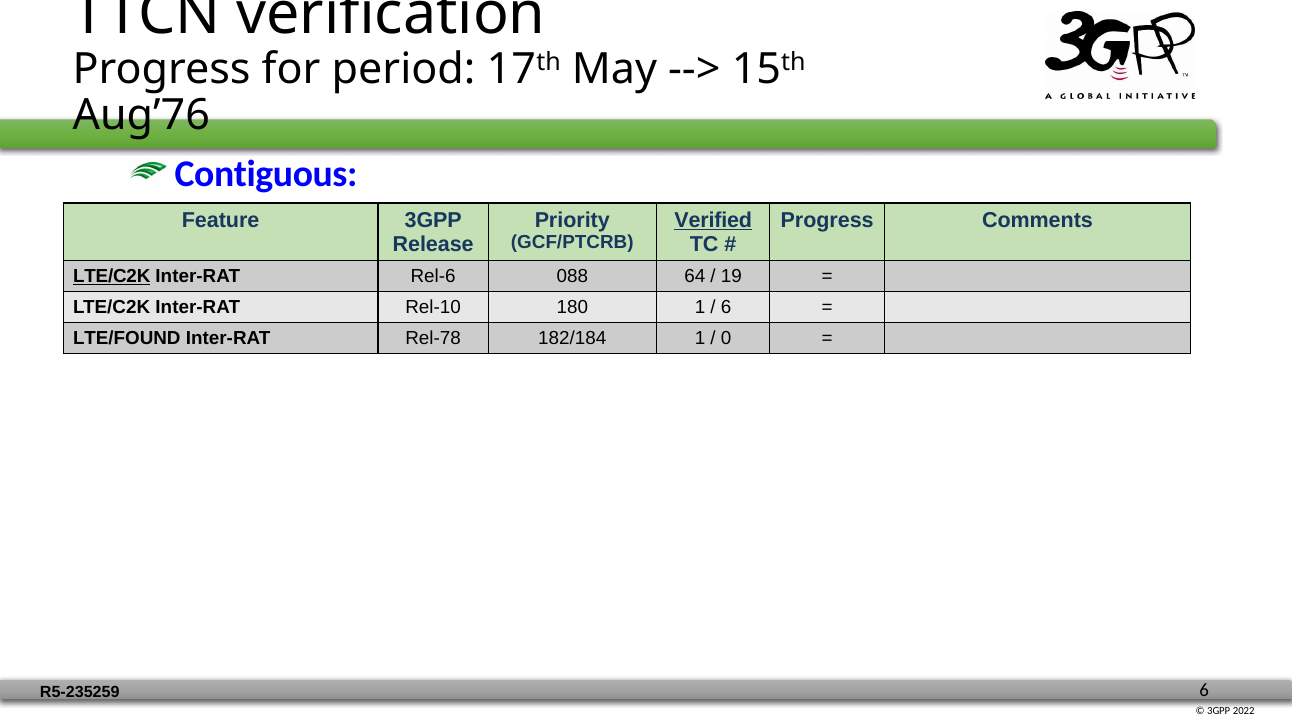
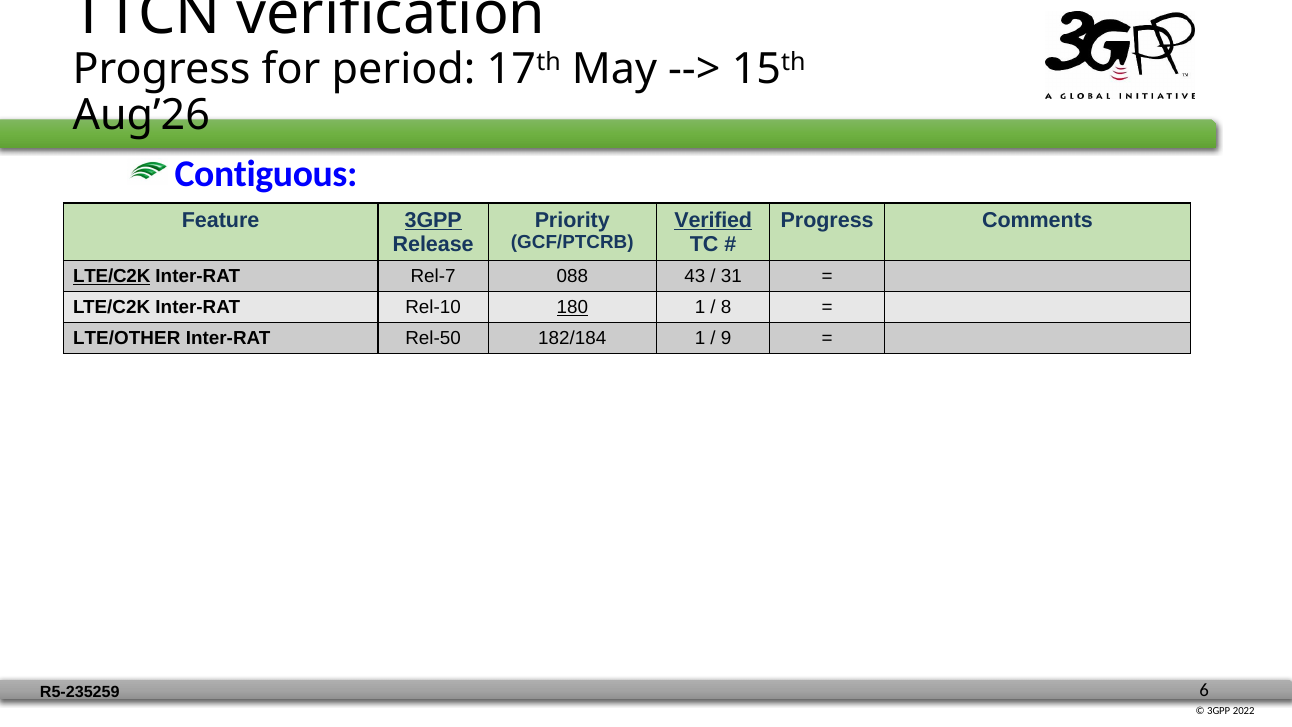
Aug’76: Aug’76 -> Aug’26
3GPP at (433, 220) underline: none -> present
Rel-6: Rel-6 -> Rel-7
64: 64 -> 43
19: 19 -> 31
180 underline: none -> present
6 at (726, 307): 6 -> 8
LTE/FOUND: LTE/FOUND -> LTE/OTHER
Rel-78: Rel-78 -> Rel-50
0: 0 -> 9
